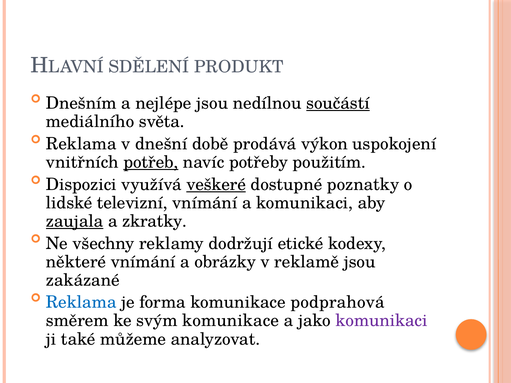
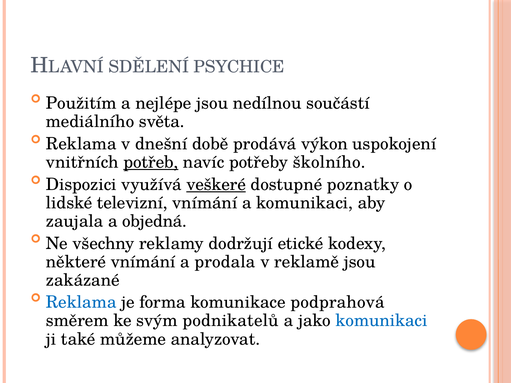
PRODUKT: PRODUKT -> PSYCHICE
Dnešním: Dnešním -> Použitím
součástí underline: present -> none
použitím: použitím -> školního
zaujala underline: present -> none
zkratky: zkratky -> objedná
obrázky: obrázky -> prodala
svým komunikace: komunikace -> podnikatelů
komunikaci at (382, 321) colour: purple -> blue
